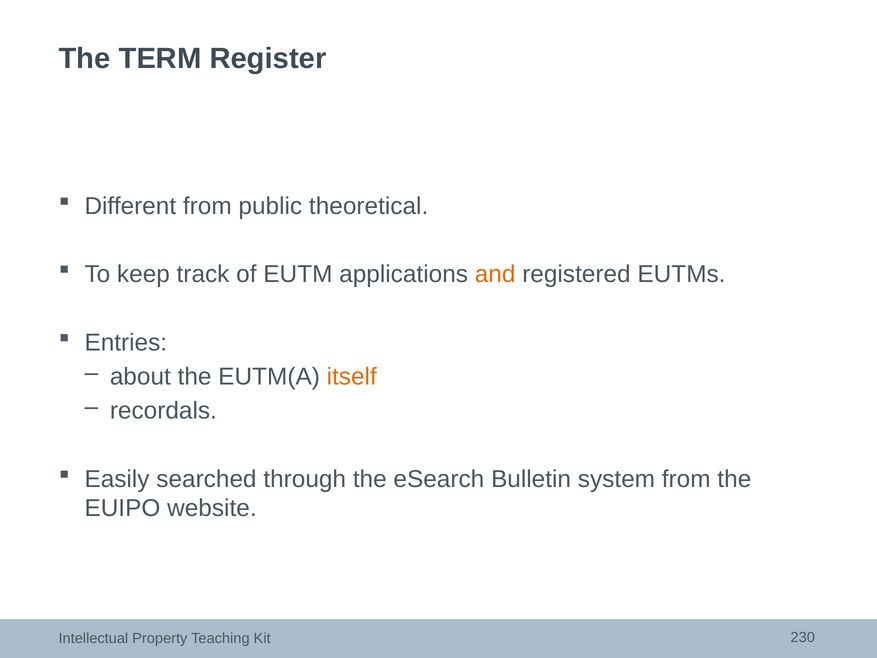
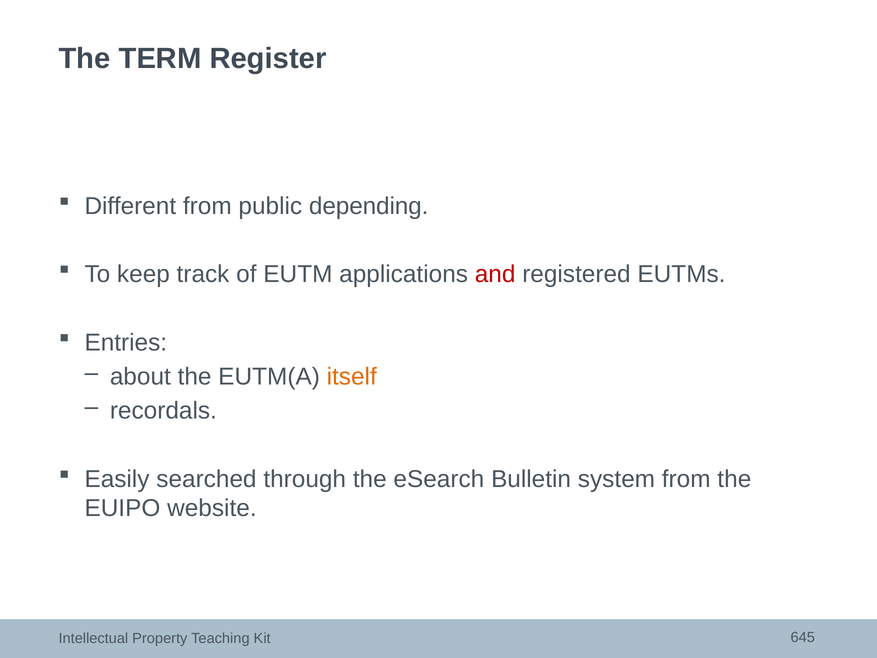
theoretical: theoretical -> depending
and colour: orange -> red
230: 230 -> 645
